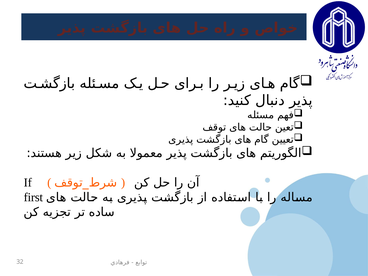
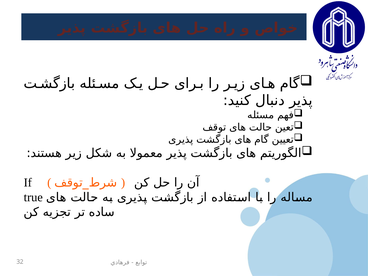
first: first -> true
